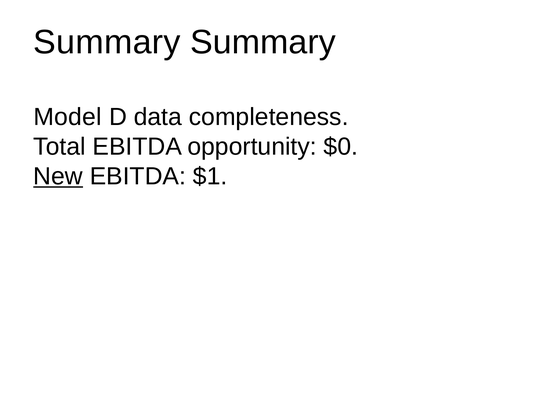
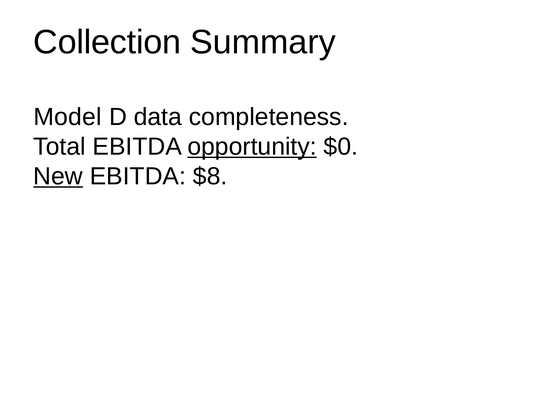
Summary at (107, 42): Summary -> Collection
opportunity underline: none -> present
$1: $1 -> $8
